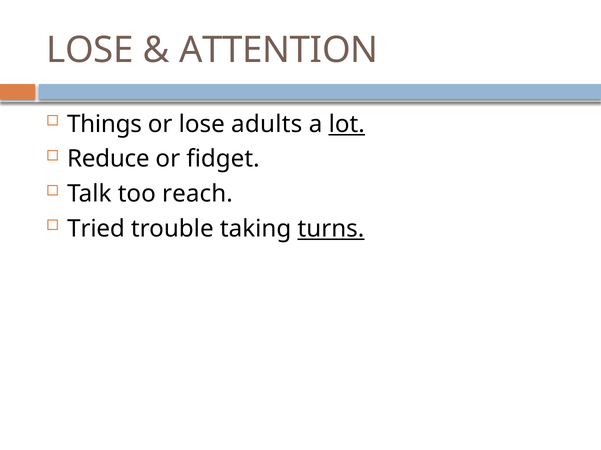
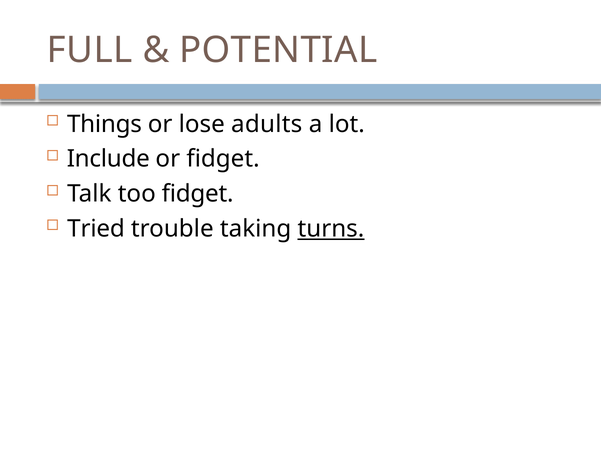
LOSE at (90, 50): LOSE -> FULL
ATTENTION: ATTENTION -> POTENTIAL
lot underline: present -> none
Reduce: Reduce -> Include
too reach: reach -> fidget
